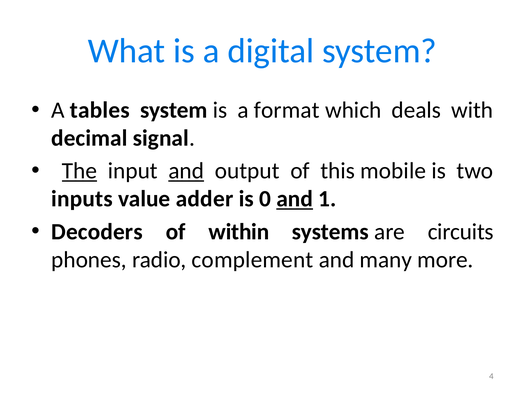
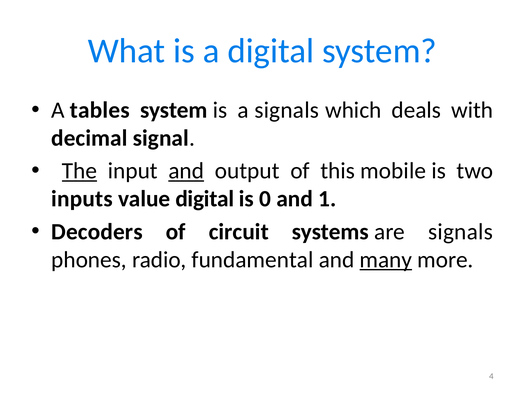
a format: format -> signals
value adder: adder -> digital
and at (295, 199) underline: present -> none
within: within -> circuit
are circuits: circuits -> signals
complement: complement -> fundamental
many underline: none -> present
